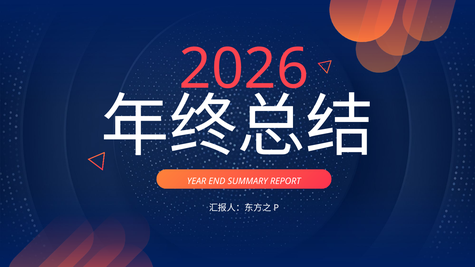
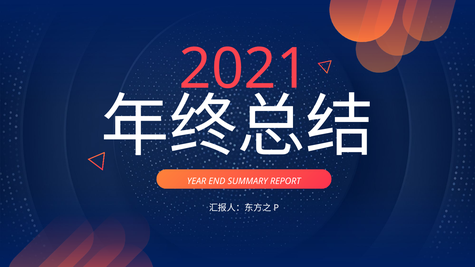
2026: 2026 -> 2021
